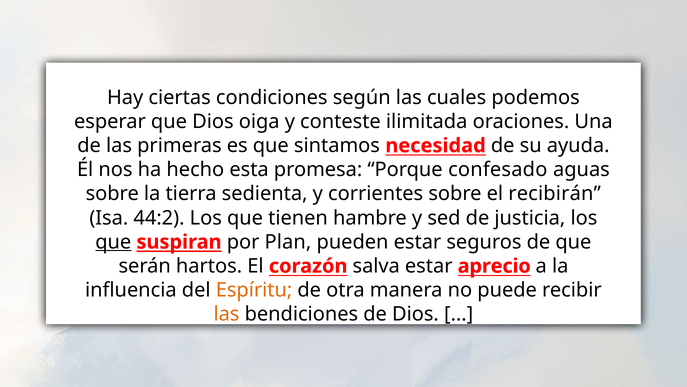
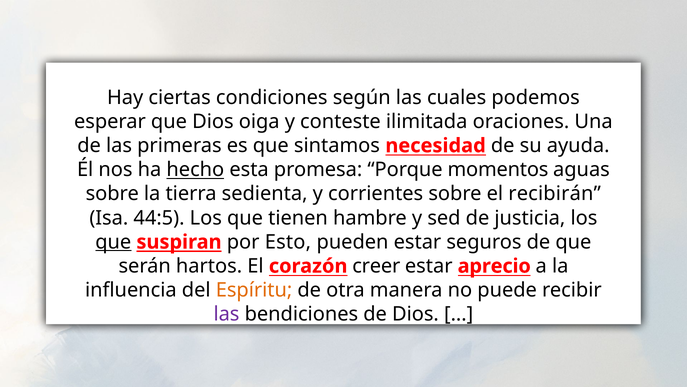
hecho underline: none -> present
confesado: confesado -> momentos
44:2: 44:2 -> 44:5
Plan: Plan -> Esto
salva: salva -> creer
las at (226, 314) colour: orange -> purple
